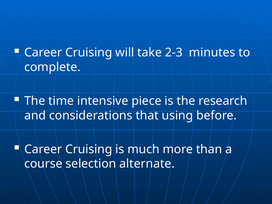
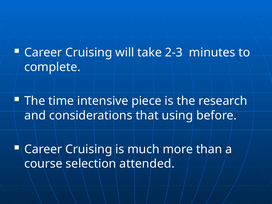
alternate: alternate -> attended
